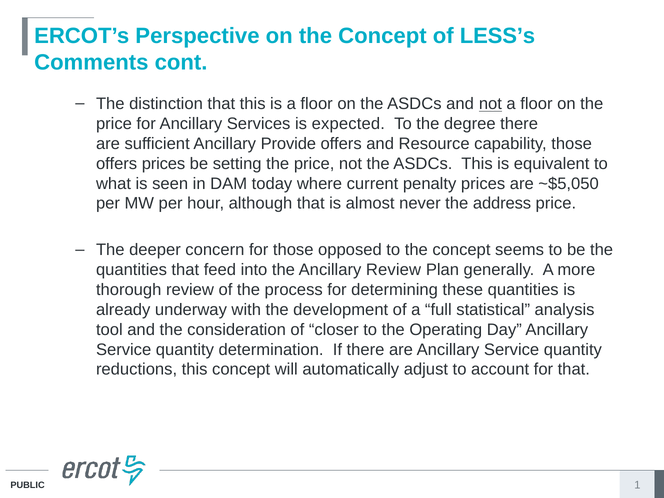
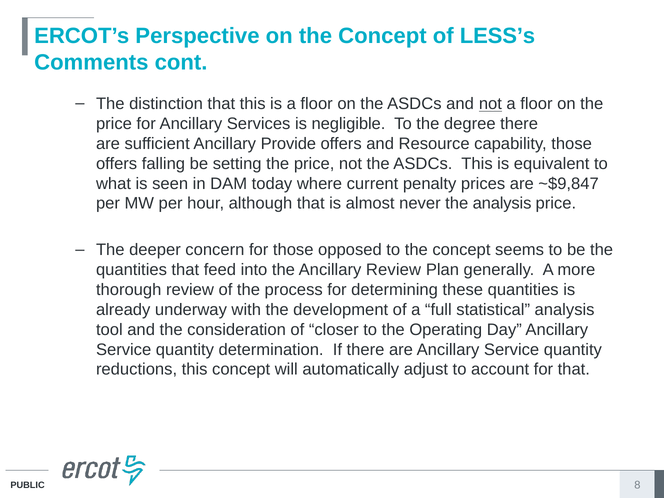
expected: expected -> negligible
offers prices: prices -> falling
~$5,050: ~$5,050 -> ~$9,847
the address: address -> analysis
1: 1 -> 8
